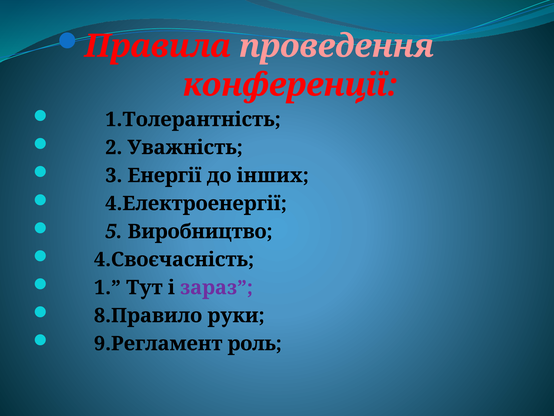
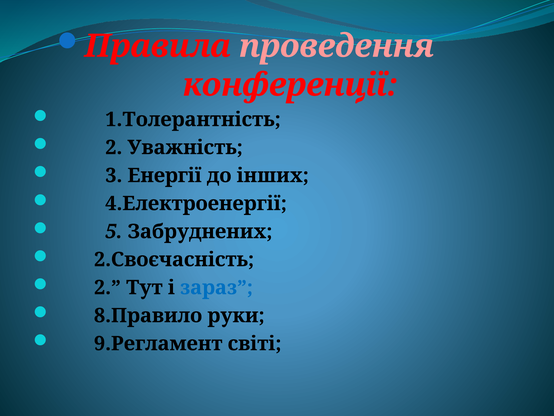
Виробництво: Виробництво -> Забруднених
4.Своєчасність: 4.Своєчасність -> 2.Своєчасність
1 at (107, 287): 1 -> 2
зараз colour: purple -> blue
роль: роль -> світі
